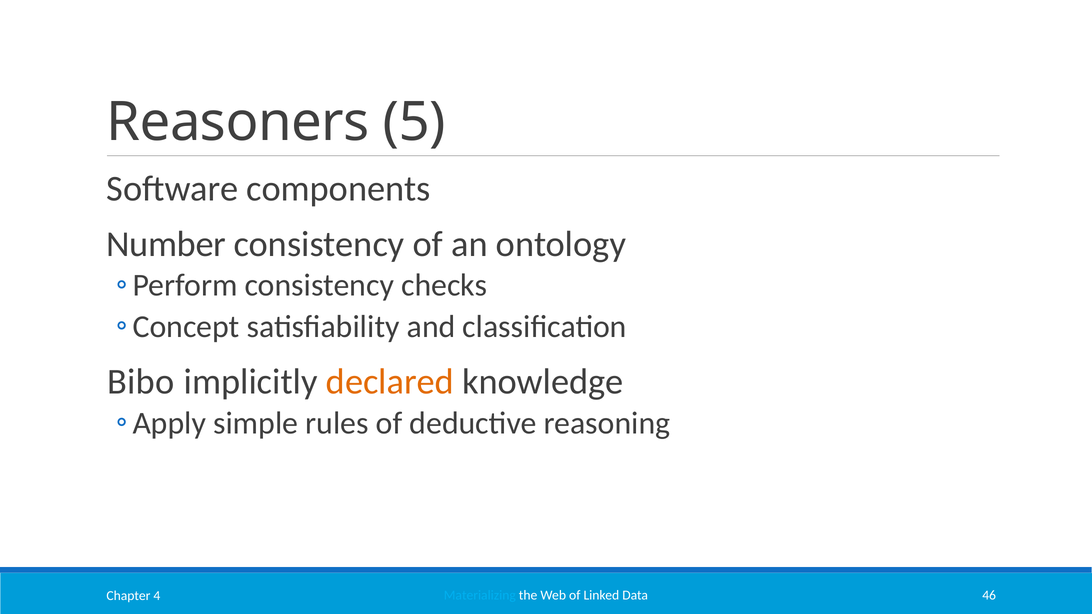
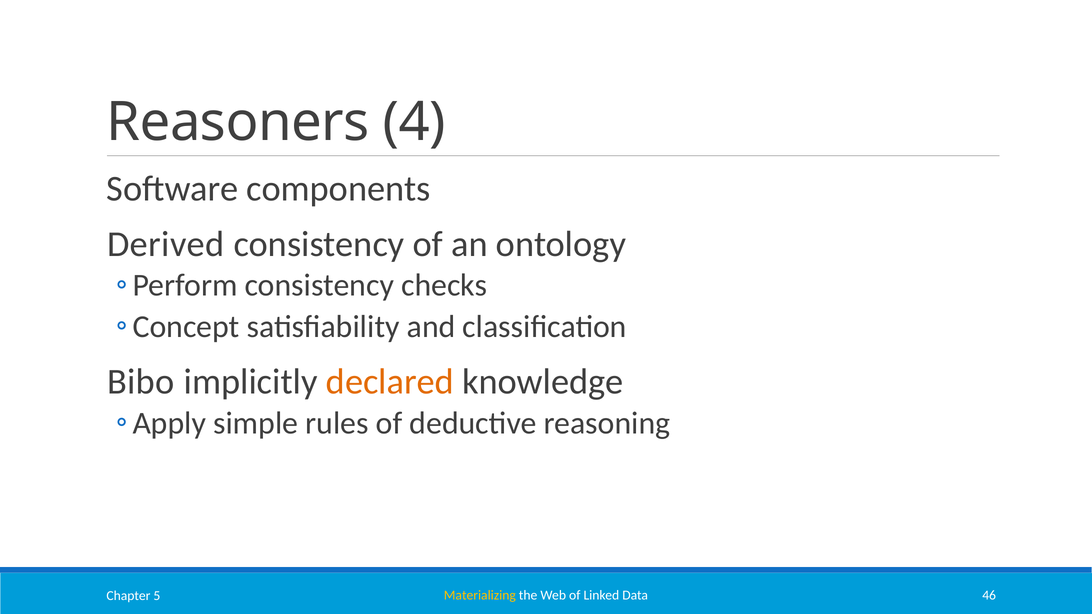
5: 5 -> 4
Number: Number -> Derived
Materializing colour: light blue -> yellow
4: 4 -> 5
